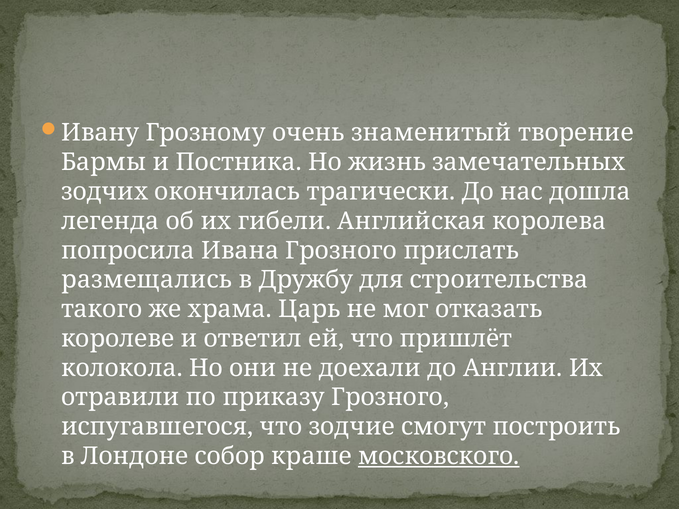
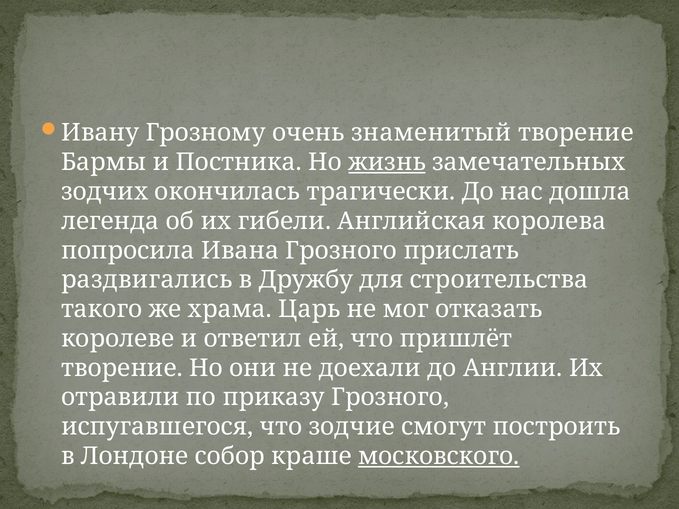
жизнь underline: none -> present
размещались: размещались -> раздвигались
колокола at (122, 368): колокола -> творение
